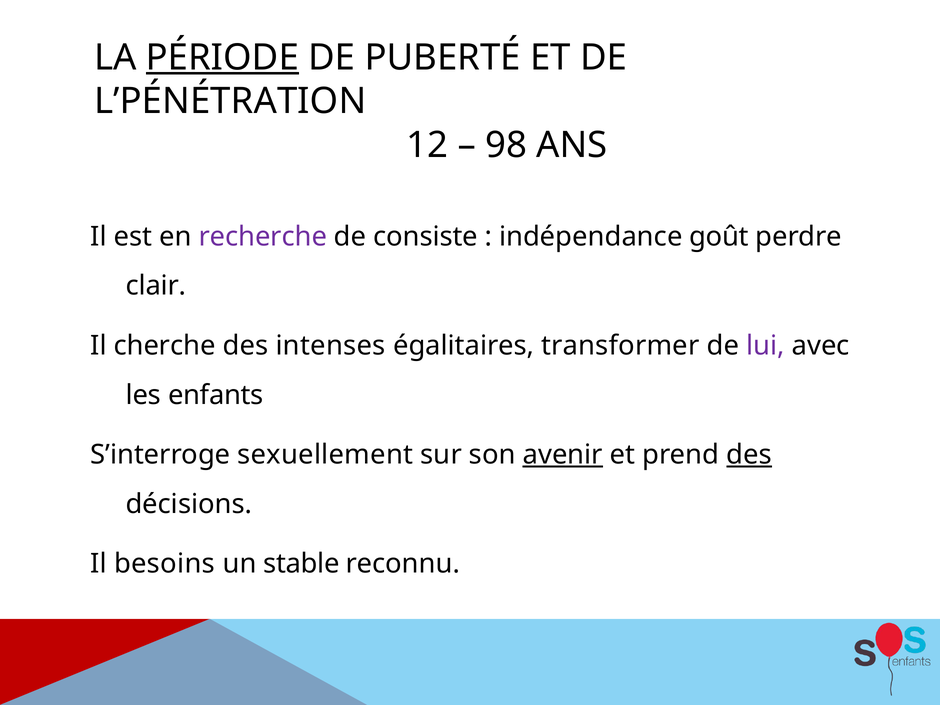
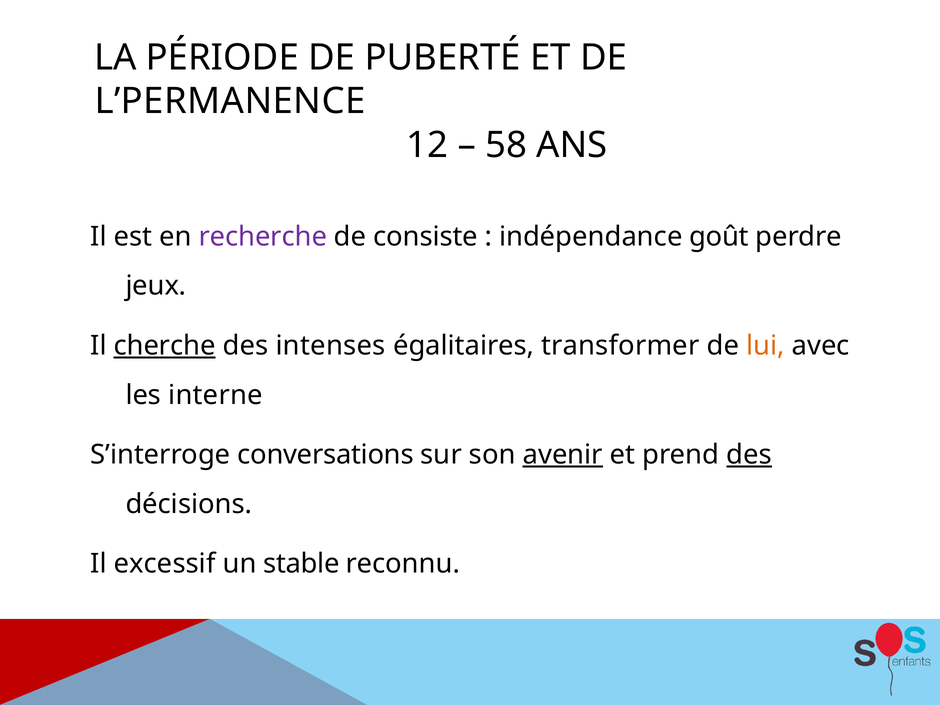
PÉRIODE underline: present -> none
L’PÉNÉTRATION: L’PÉNÉTRATION -> L’PERMANENCE
98: 98 -> 58
clair: clair -> jeux
cherche underline: none -> present
lui colour: purple -> orange
enfants: enfants -> interne
sexuellement: sexuellement -> conversations
besoins: besoins -> excessif
